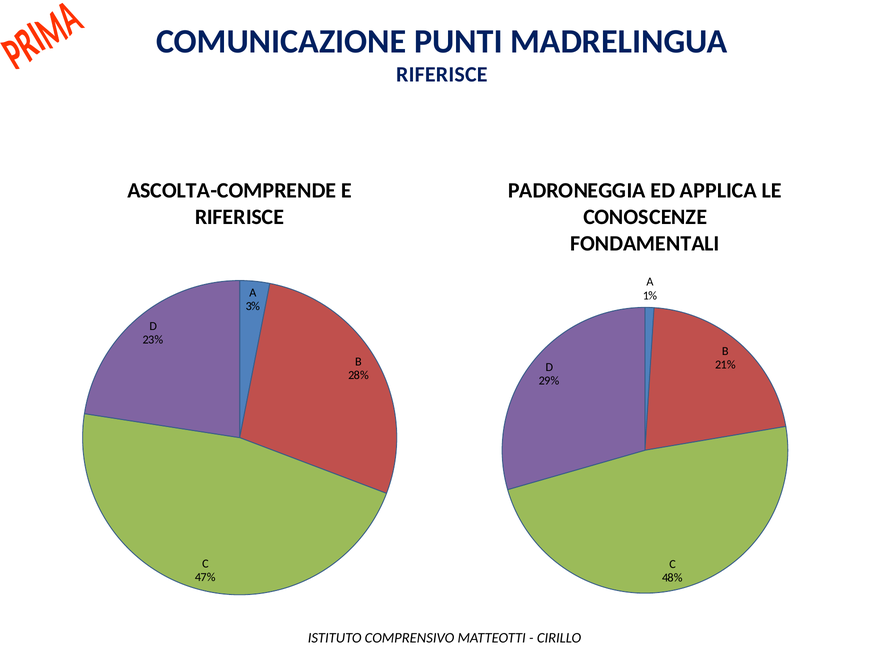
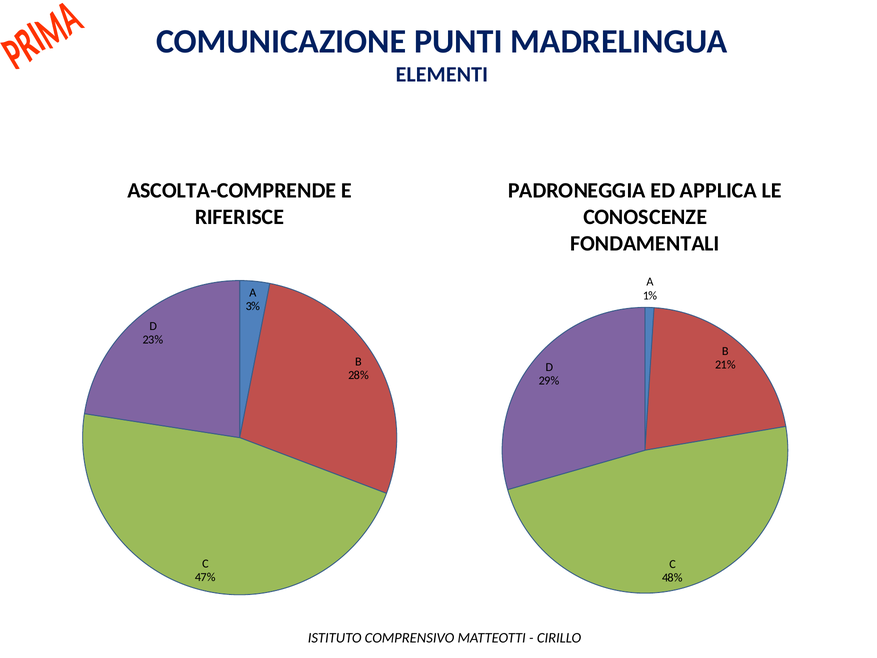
RIFERISCE at (442, 74): RIFERISCE -> ELEMENTI
